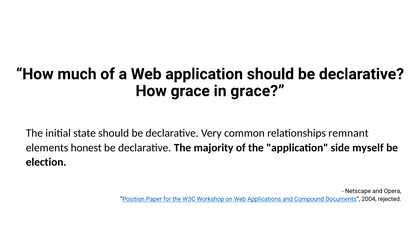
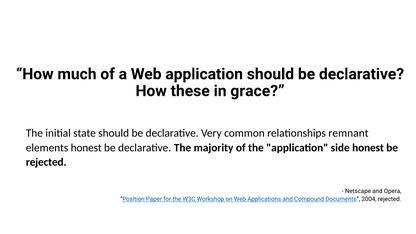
How grace: grace -> these
side myself: myself -> honest
election at (46, 162): election -> rejected
